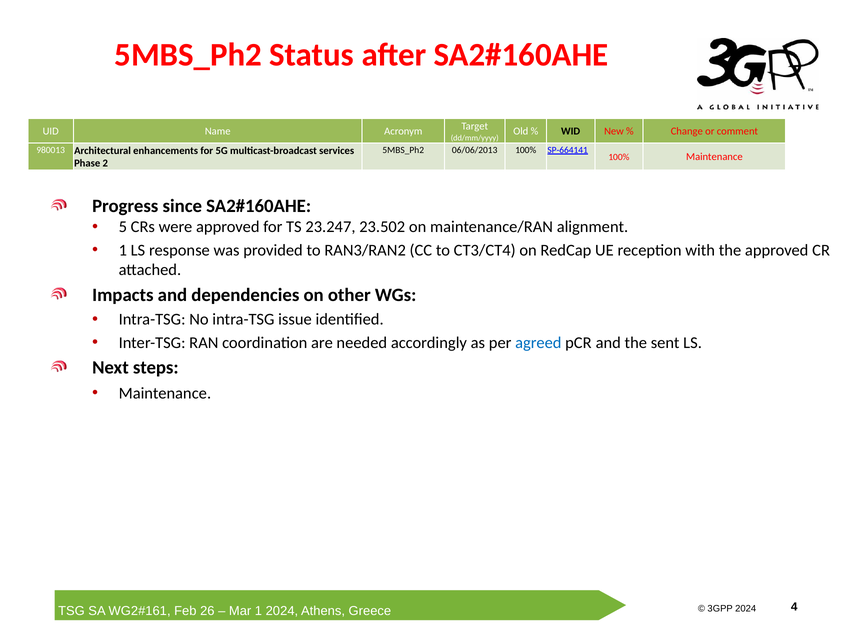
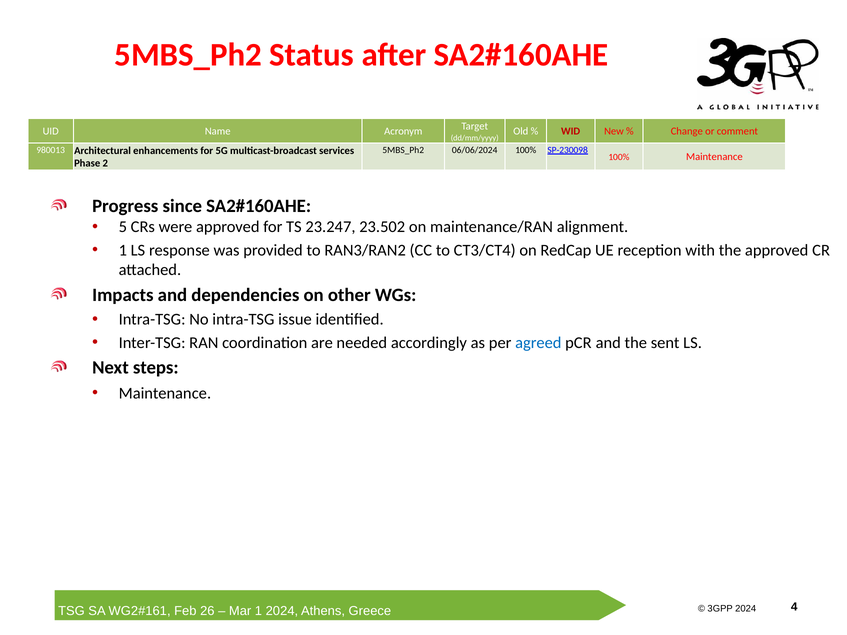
WID colour: black -> red
06/06/2013: 06/06/2013 -> 06/06/2024
SP-664141: SP-664141 -> SP-230098
